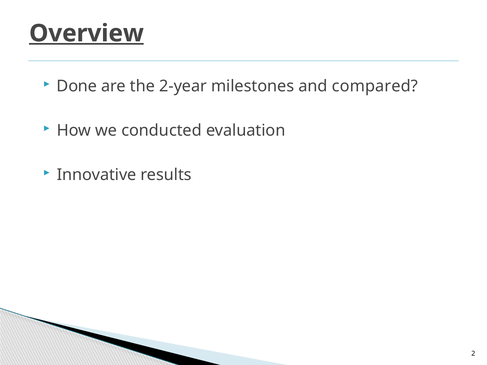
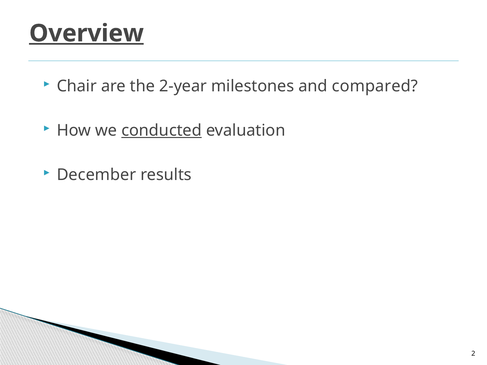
Done: Done -> Chair
conducted underline: none -> present
Innovative: Innovative -> December
